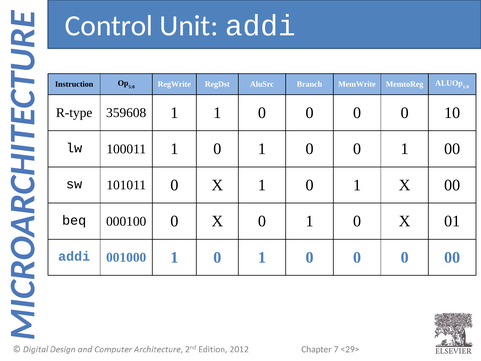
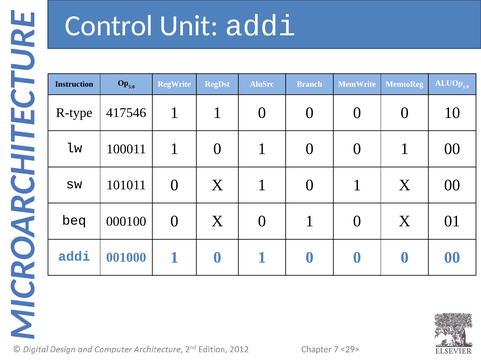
359608: 359608 -> 417546
